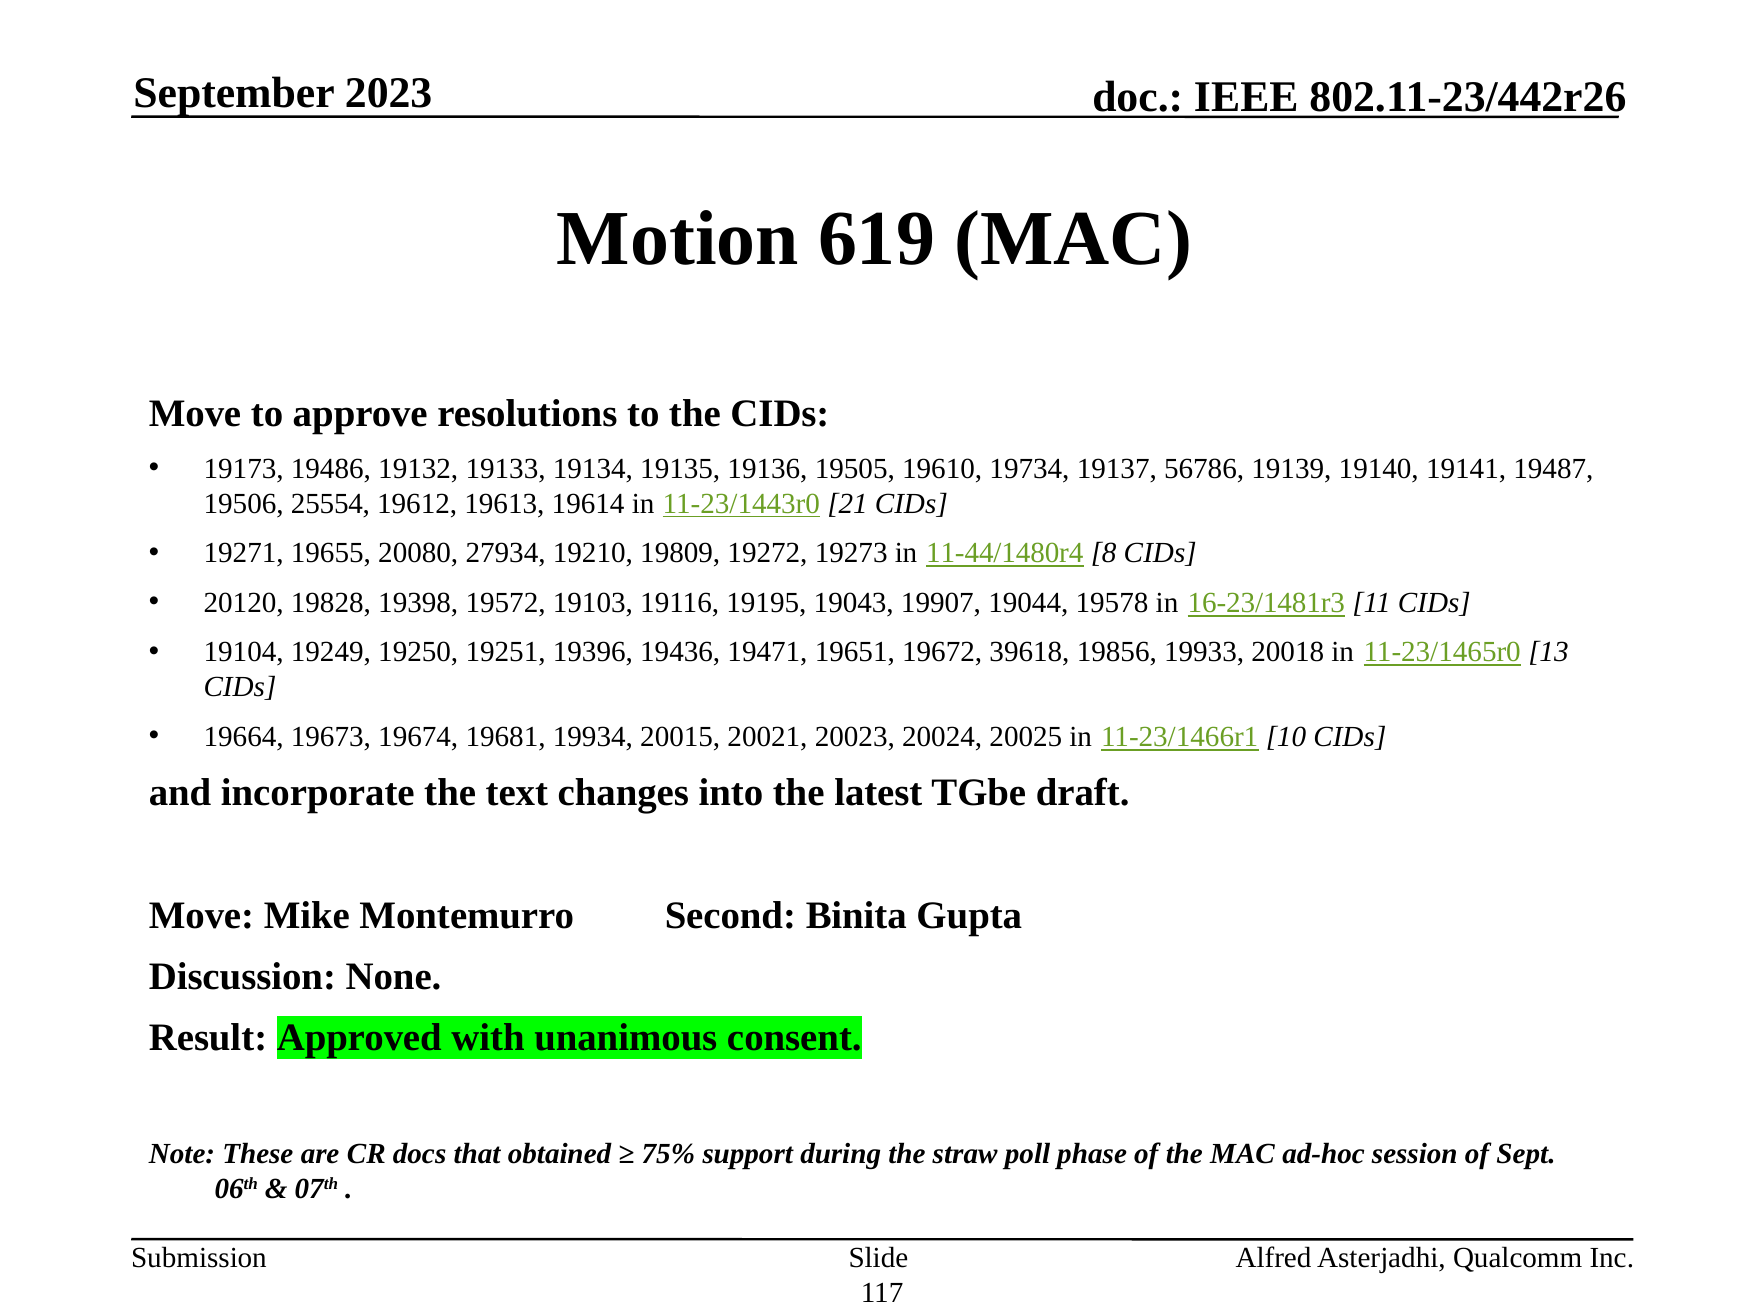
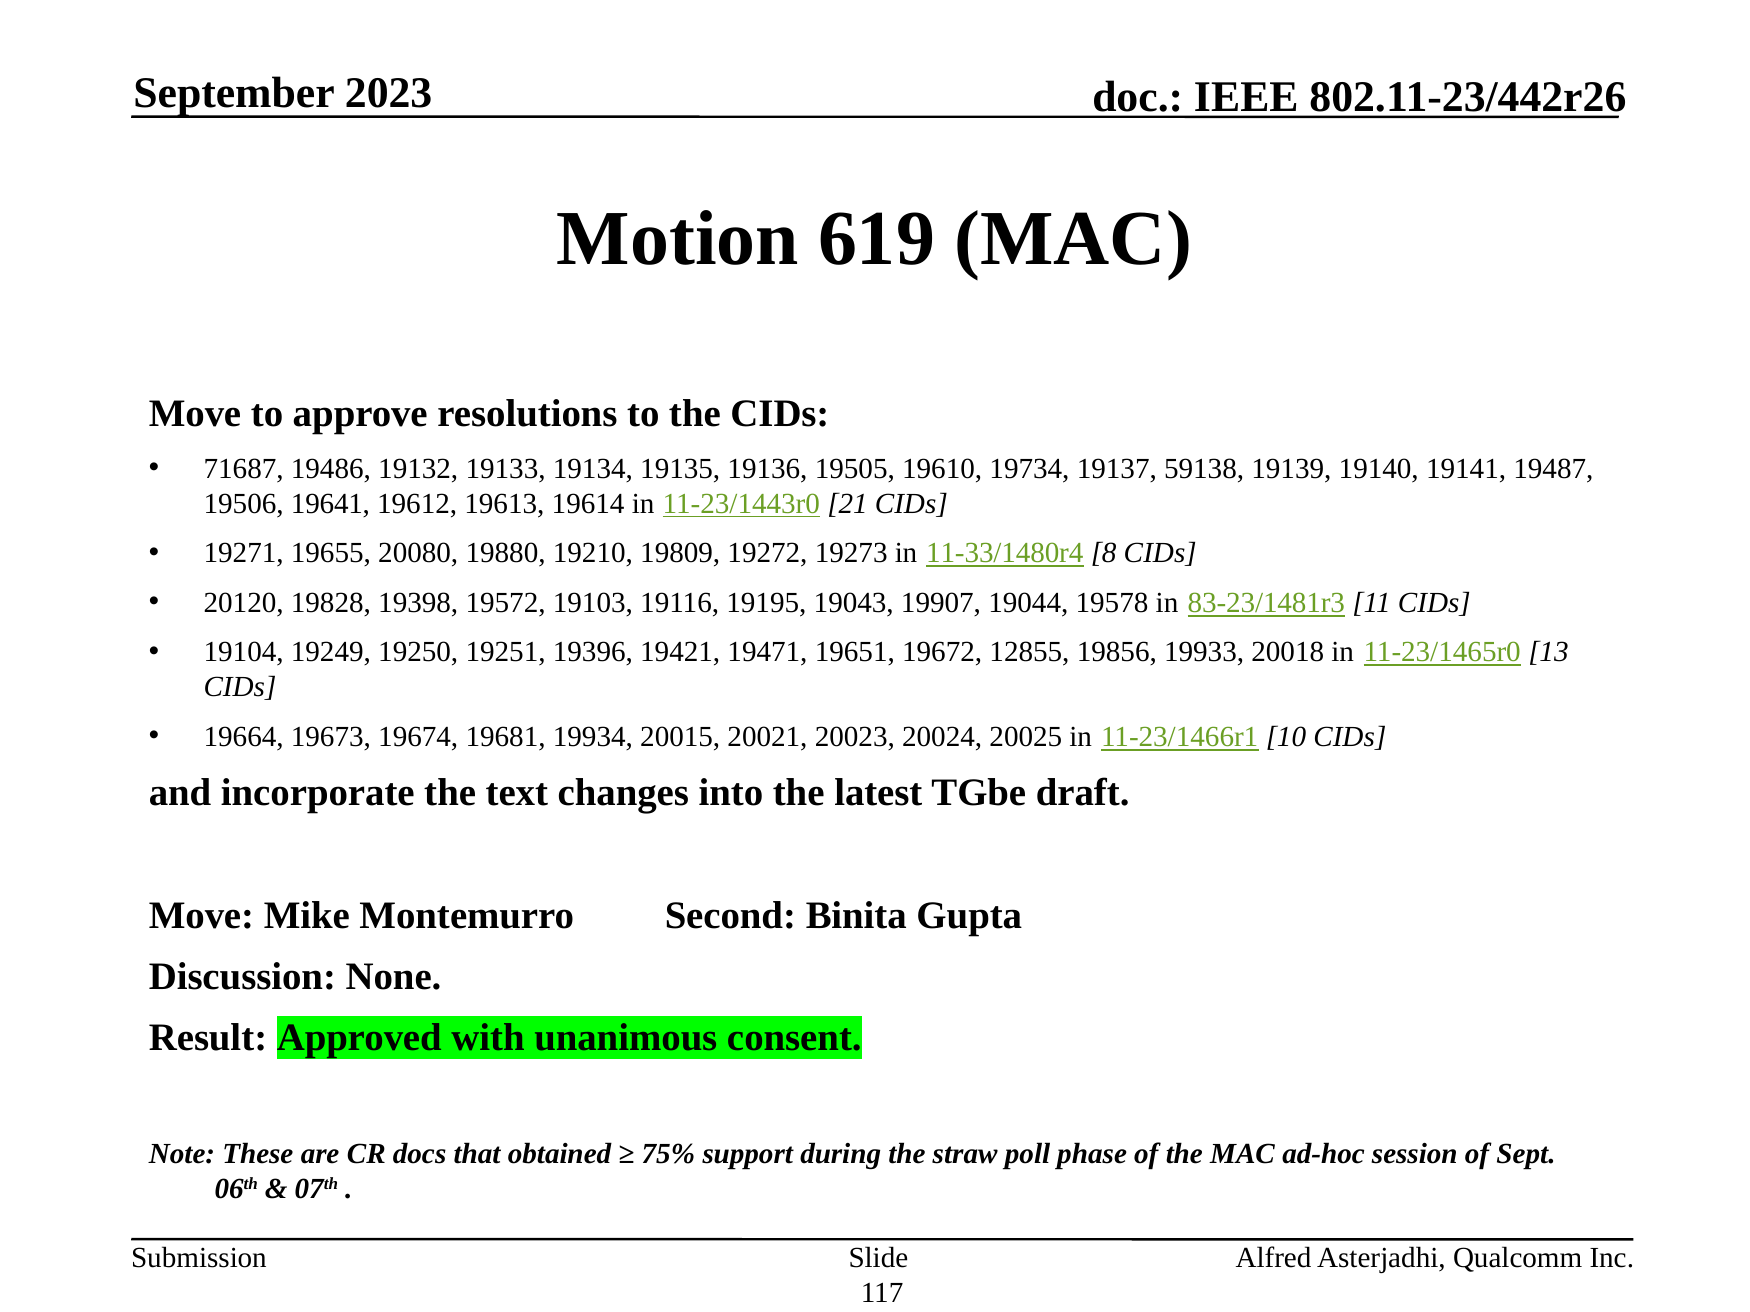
19173: 19173 -> 71687
56786: 56786 -> 59138
25554: 25554 -> 19641
27934: 27934 -> 19880
11-44/1480r4: 11-44/1480r4 -> 11-33/1480r4
16-23/1481r3: 16-23/1481r3 -> 83-23/1481r3
19436: 19436 -> 19421
39618: 39618 -> 12855
